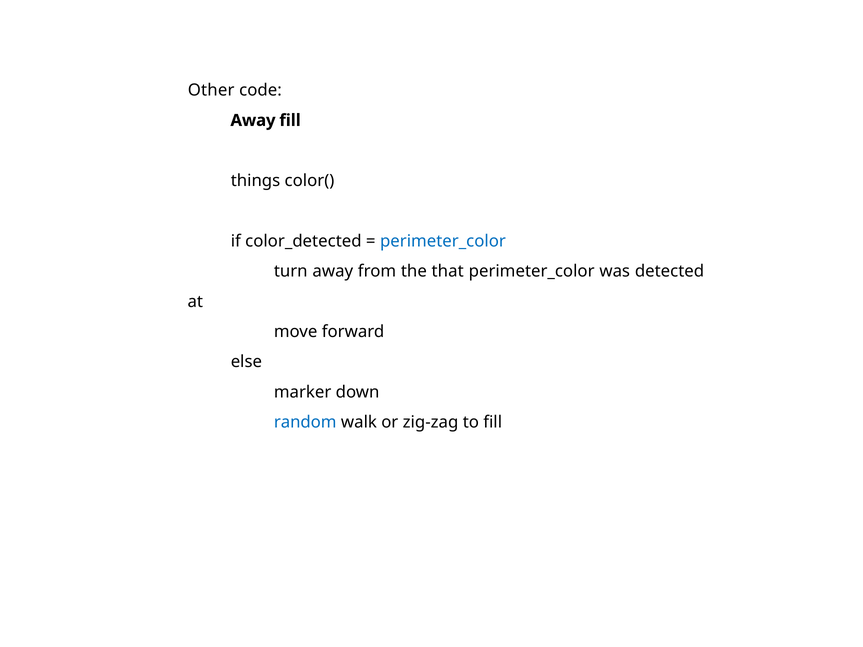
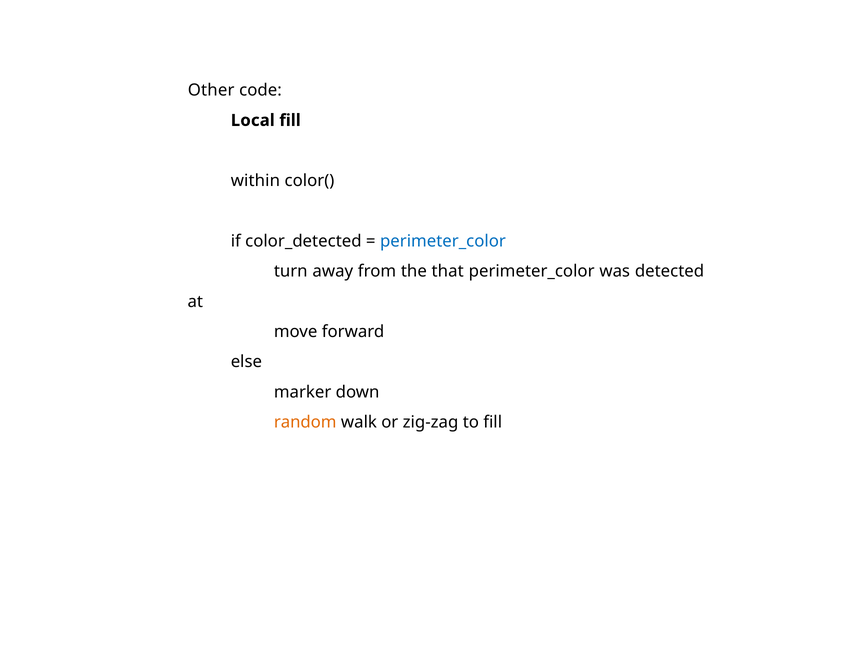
Away at (253, 120): Away -> Local
things: things -> within
random colour: blue -> orange
